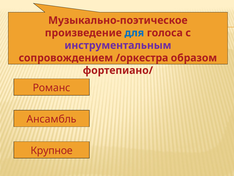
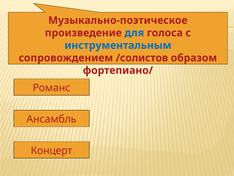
инструментальным colour: purple -> blue
/оркестра: /оркестра -> /солистов
Крупное: Крупное -> Концерт
